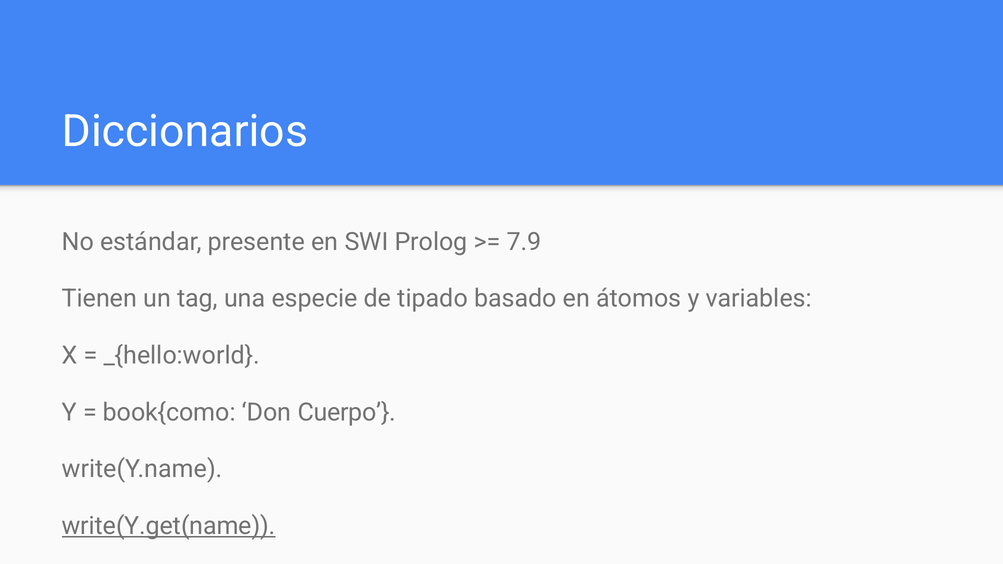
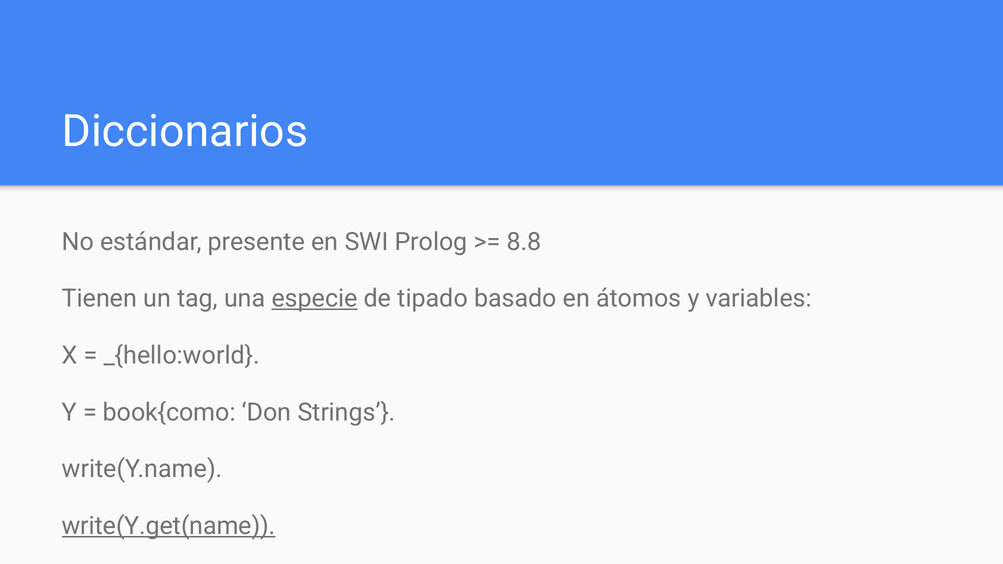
7.9: 7.9 -> 8.8
especie underline: none -> present
Cuerpo: Cuerpo -> Strings
